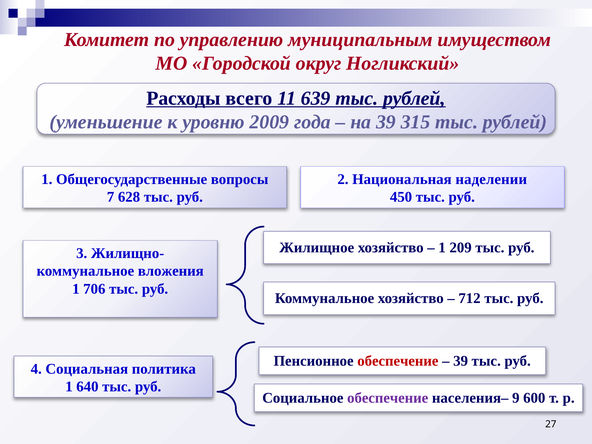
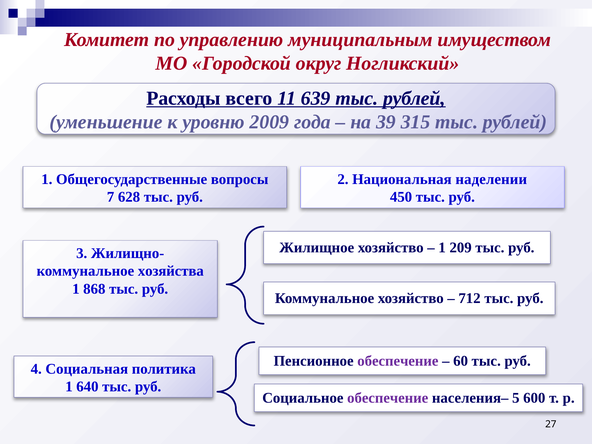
вложения: вложения -> хозяйства
706: 706 -> 868
обеспечение at (398, 361) colour: red -> purple
39 at (461, 361): 39 -> 60
9: 9 -> 5
